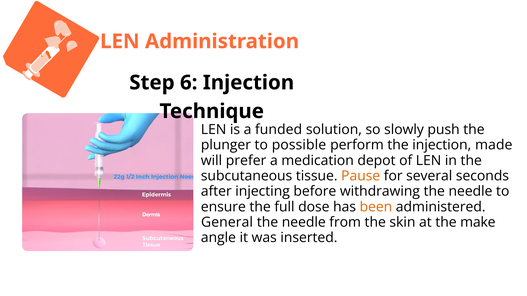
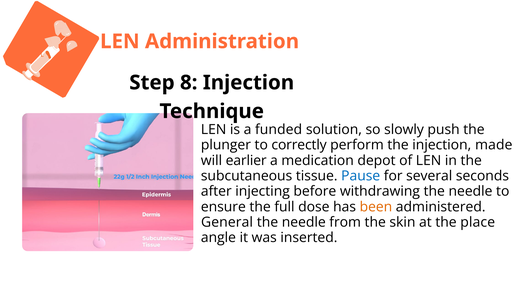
6: 6 -> 8
possible: possible -> correctly
prefer: prefer -> earlier
Pause colour: orange -> blue
make: make -> place
